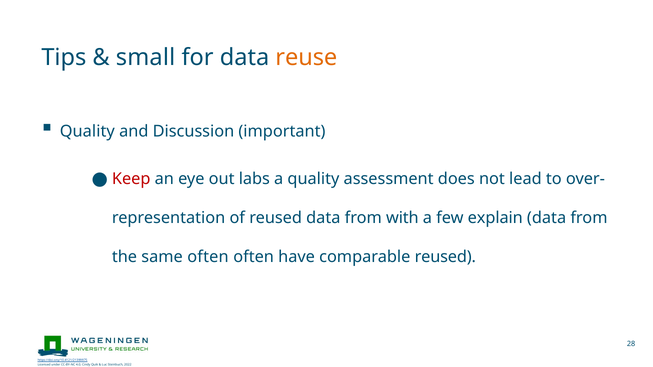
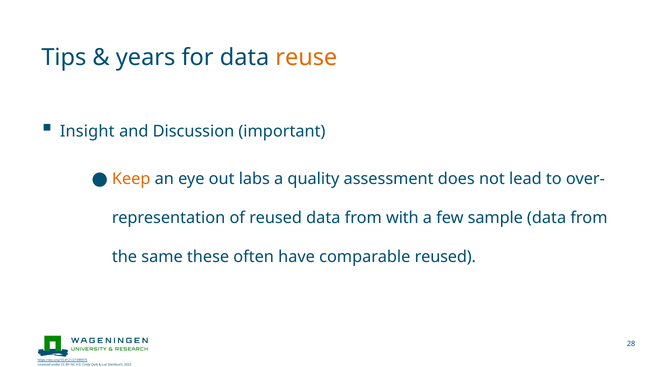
small: small -> years
Quality at (87, 131): Quality -> Insight
Keep colour: red -> orange
explain: explain -> sample
same often: often -> these
